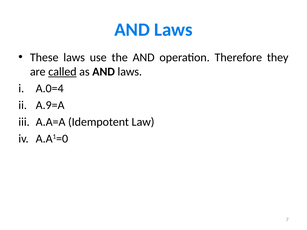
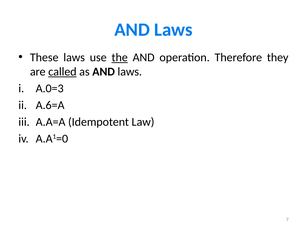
the underline: none -> present
A.0=4: A.0=4 -> A.0=3
A.9=A: A.9=A -> A.6=A
